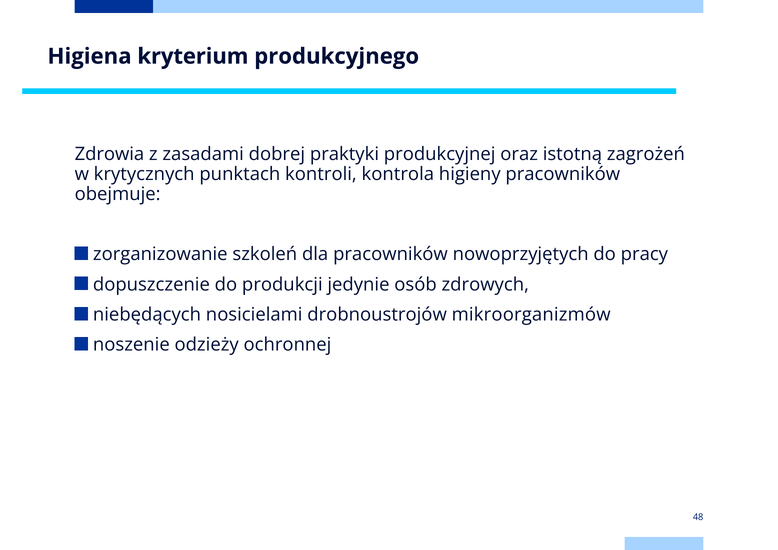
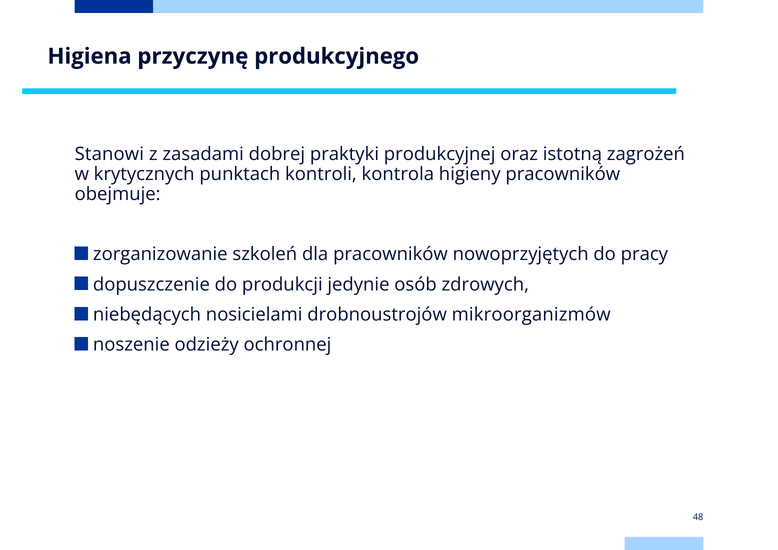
kryterium: kryterium -> przyczynę
Zdrowia: Zdrowia -> Stanowi
